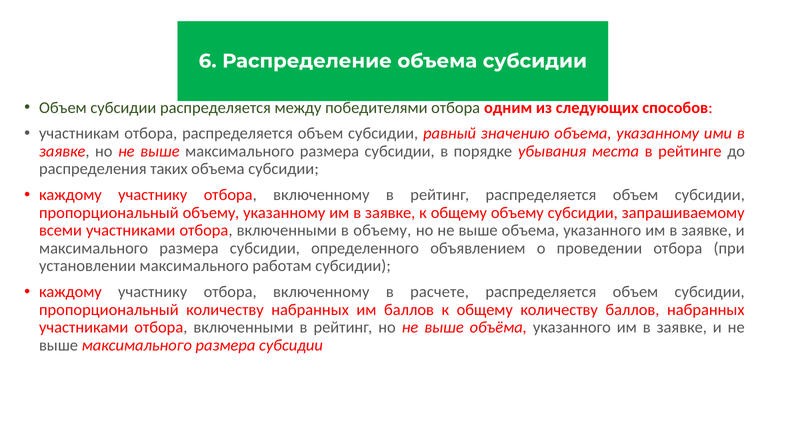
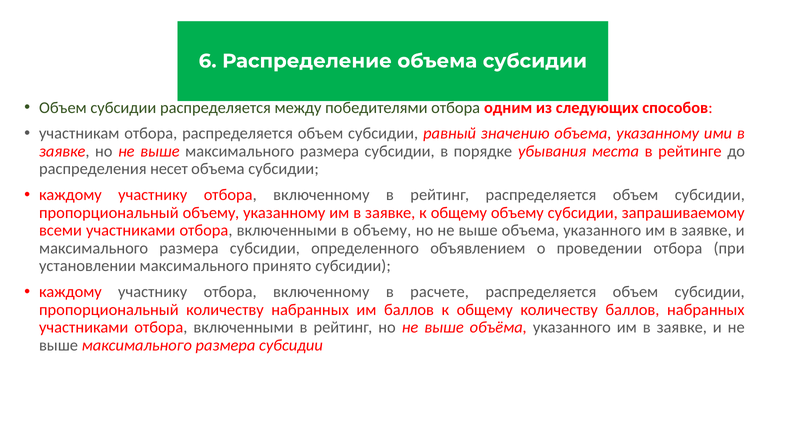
таких: таких -> несет
работам: работам -> принято
